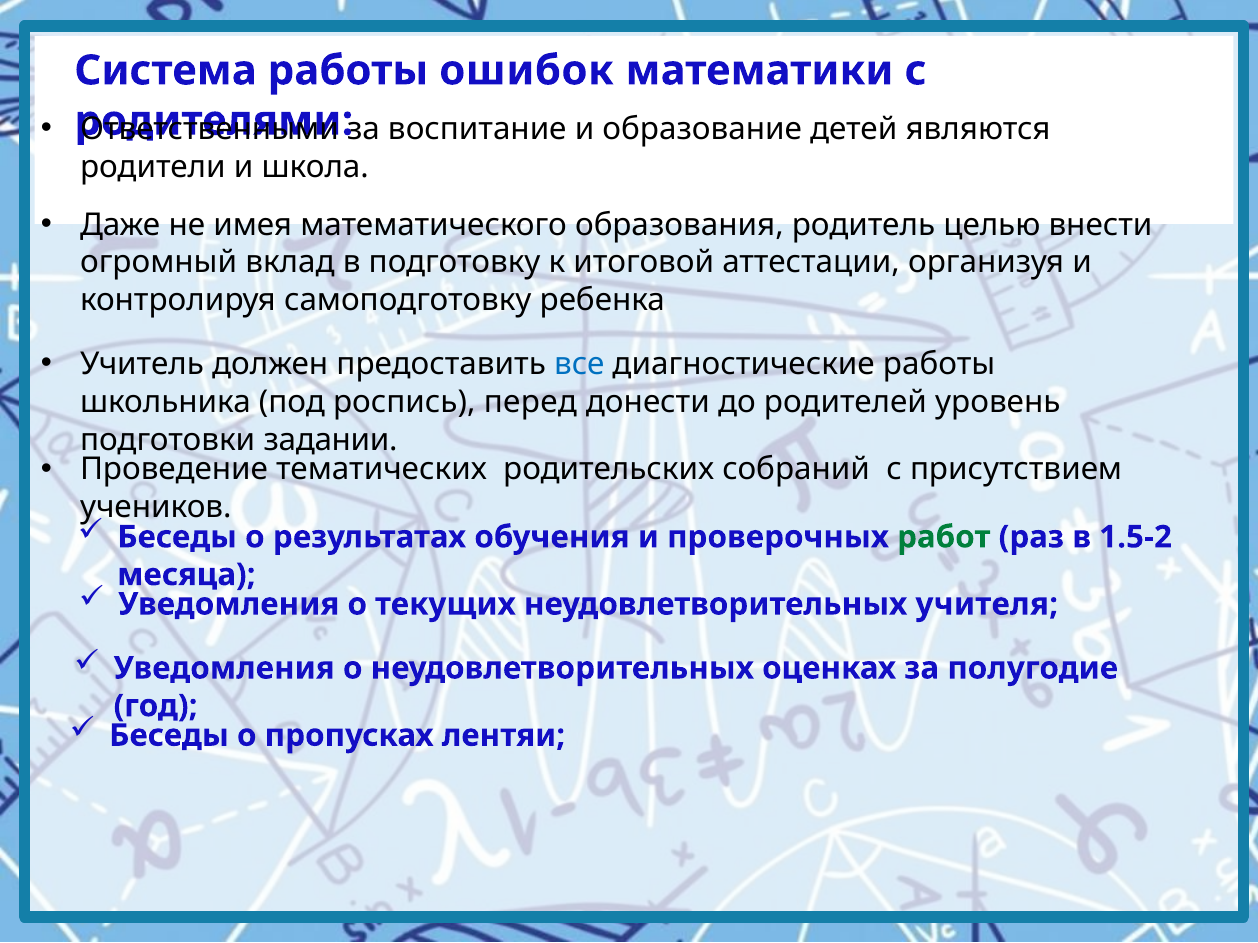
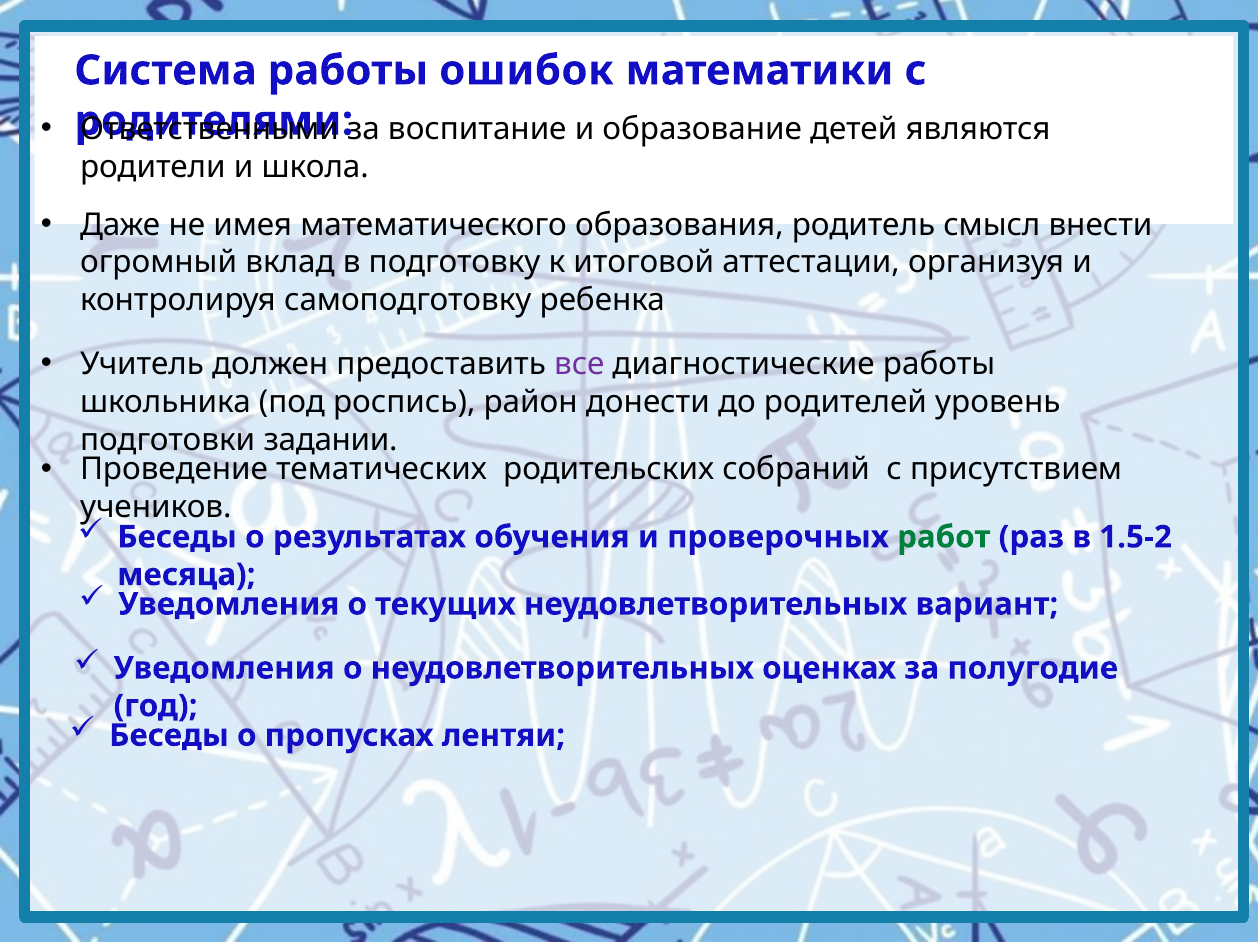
целью: целью -> смысл
все colour: blue -> purple
перед: перед -> район
учителя: учителя -> вариант
